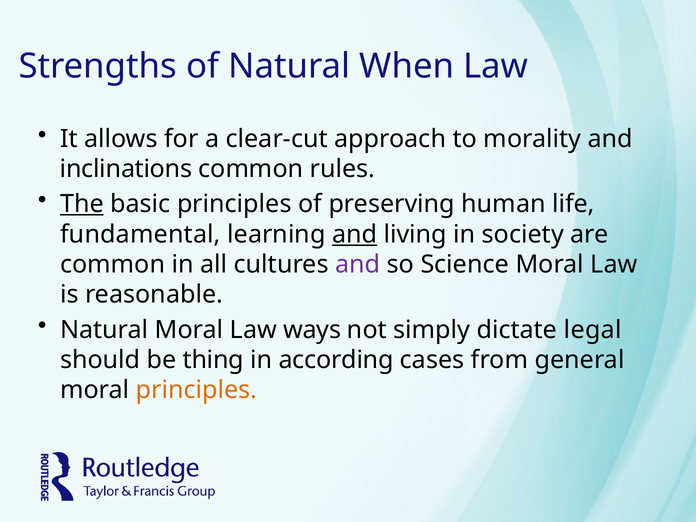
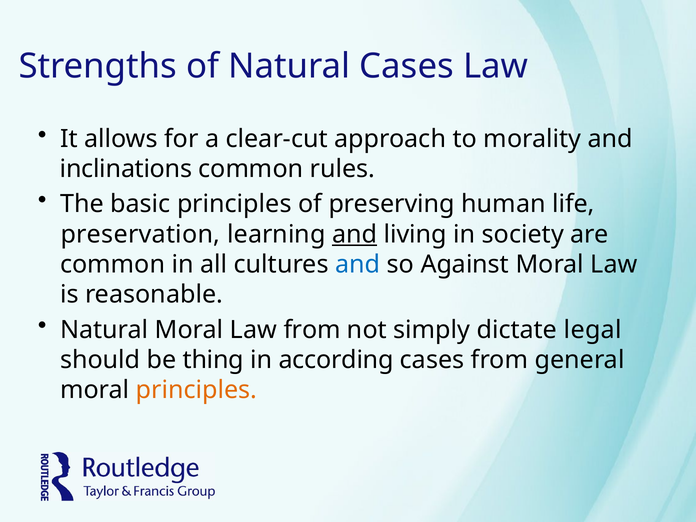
Natural When: When -> Cases
The underline: present -> none
fundamental: fundamental -> preservation
and at (358, 264) colour: purple -> blue
Science: Science -> Against
Law ways: ways -> from
